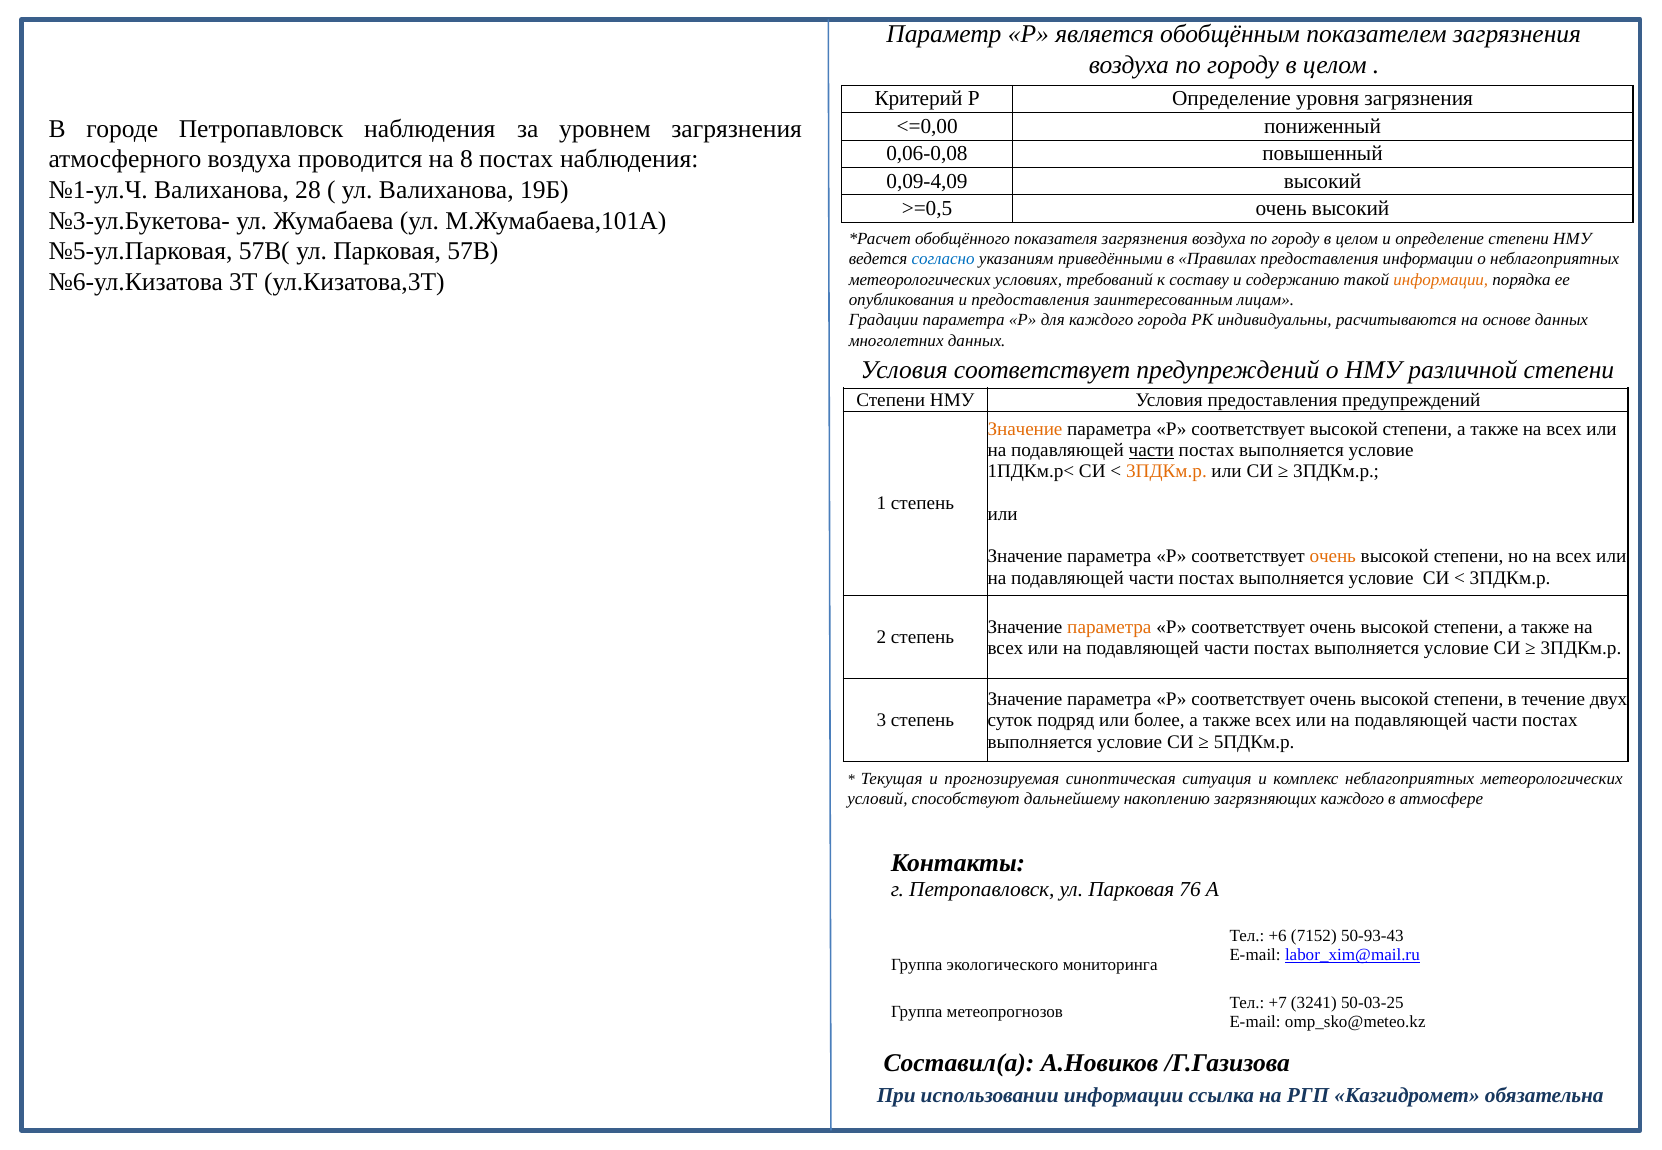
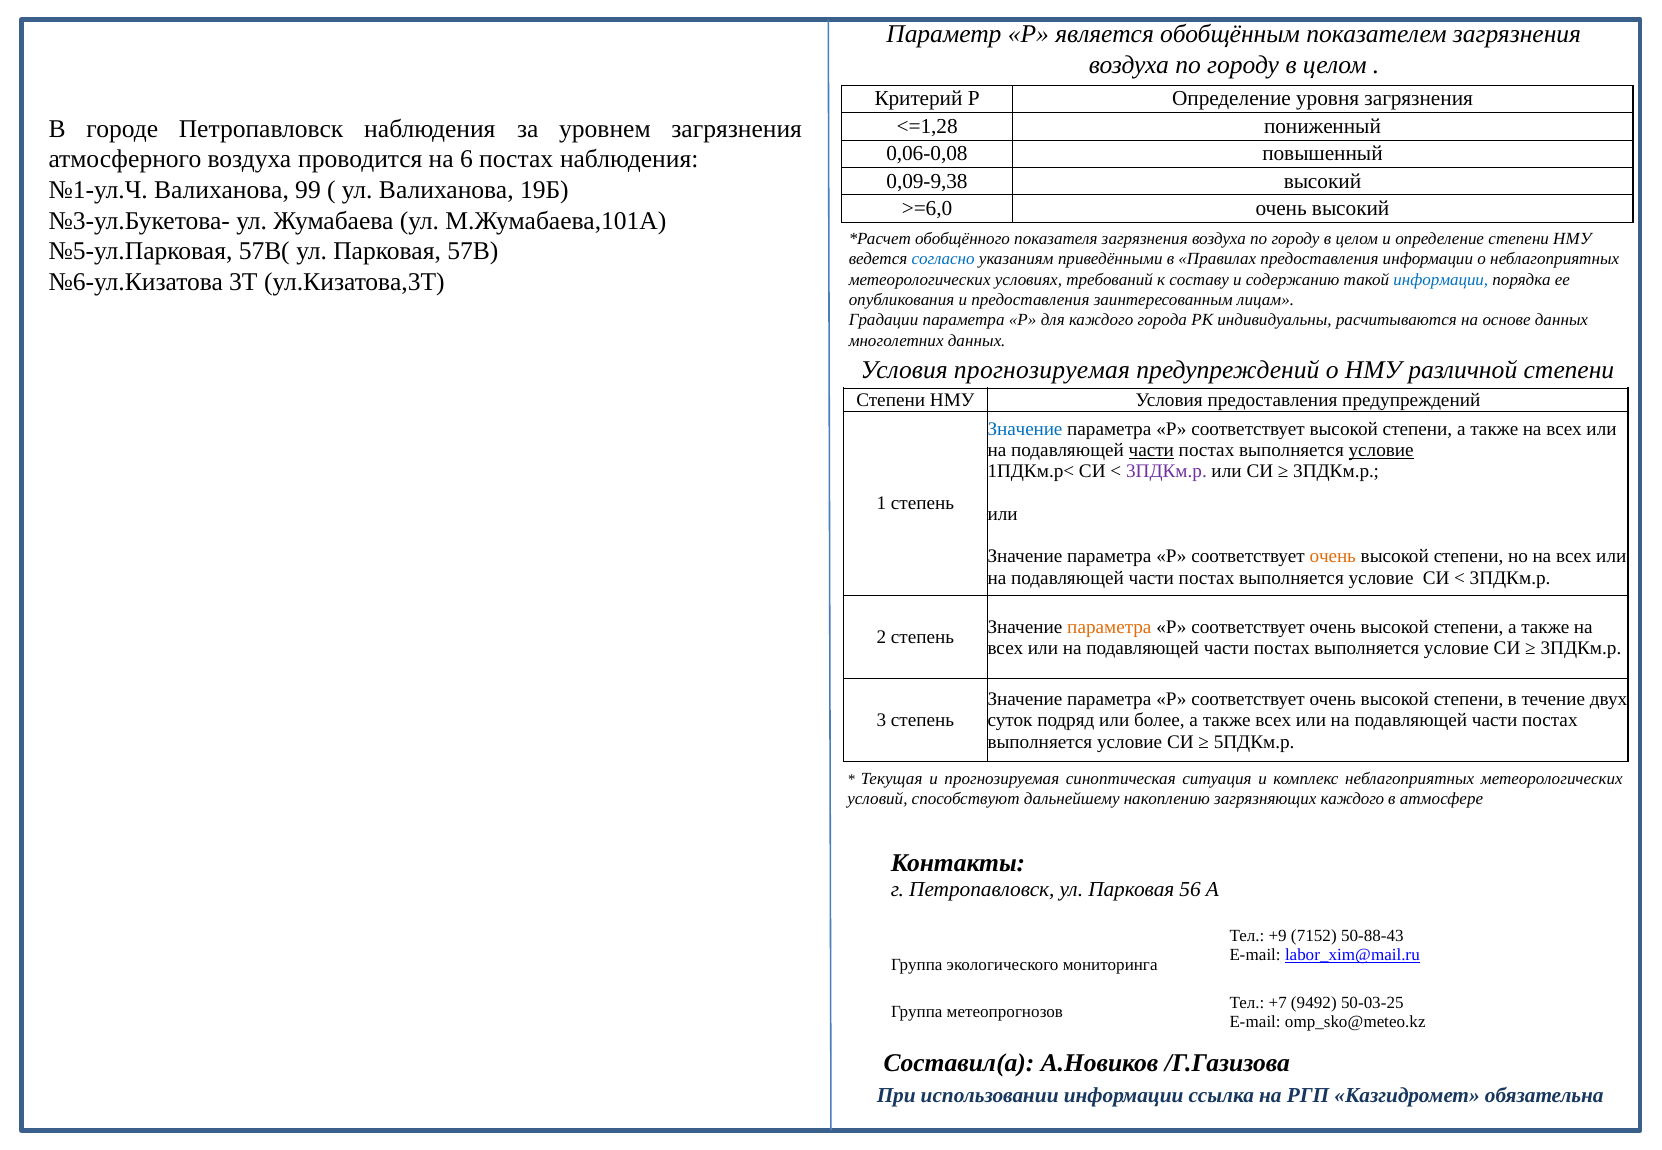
<=0,00: <=0,00 -> <=1,28
8: 8 -> 6
0,09-4,09: 0,09-4,09 -> 0,09-9,38
28: 28 -> 99
>=0,5: >=0,5 -> >=6,0
информации at (1441, 280) colour: orange -> blue
Условия соответствует: соответствует -> прогнозируемая
Значение at (1025, 429) colour: orange -> blue
условие at (1381, 451) underline: none -> present
3ПДКм.р at (1166, 472) colour: orange -> purple
76: 76 -> 56
+6: +6 -> +9
50-93-43: 50-93-43 -> 50-88-43
3241: 3241 -> 9492
